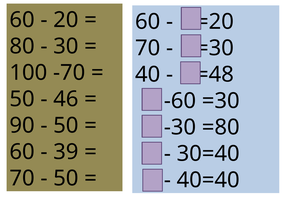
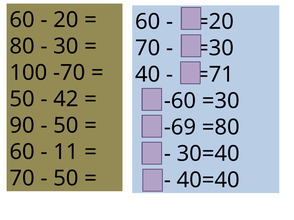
=48: =48 -> =71
46: 46 -> 42
-30: -30 -> -69
39: 39 -> 11
